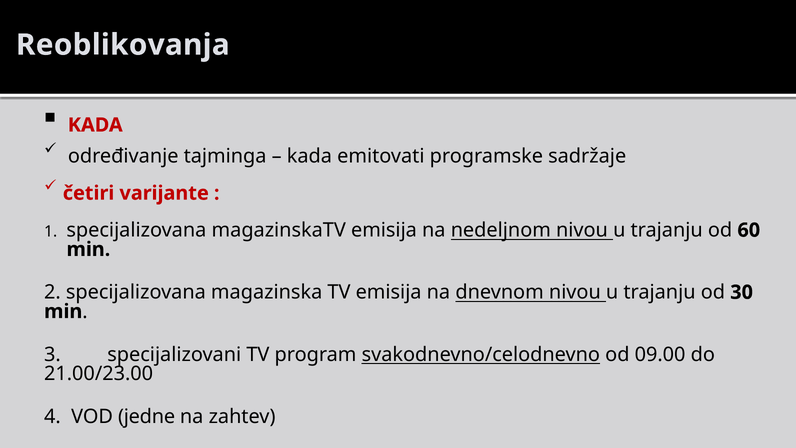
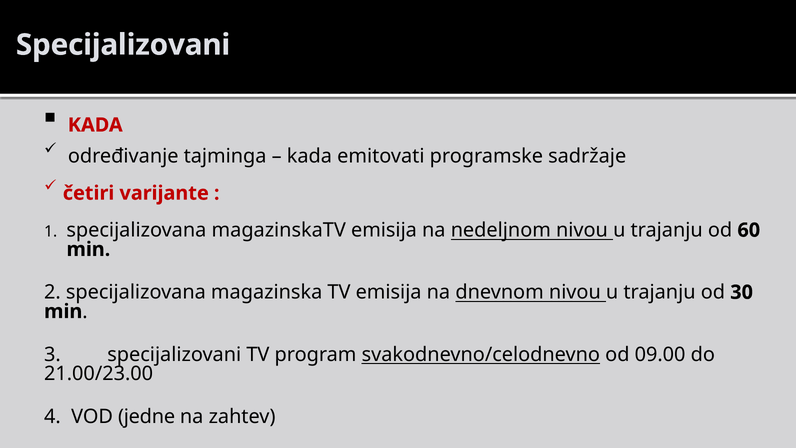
Reoblikovanja at (123, 45): Reoblikovanja -> Specijalizovani
